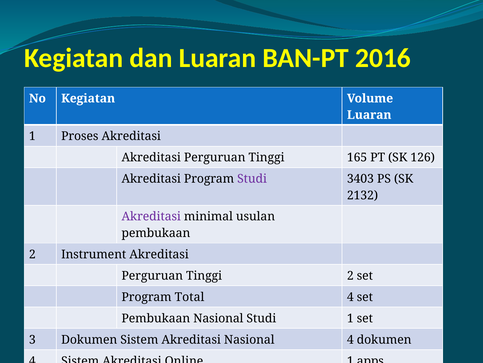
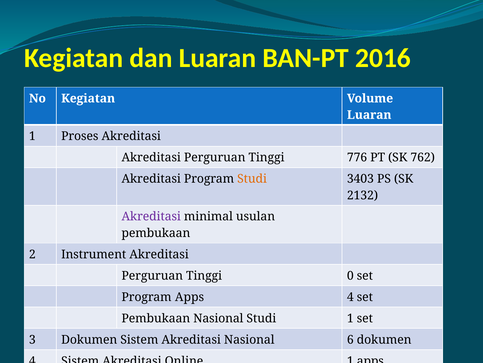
165: 165 -> 776
126: 126 -> 762
Studi at (252, 179) colour: purple -> orange
Tinggi 2: 2 -> 0
Program Total: Total -> Apps
Nasional 4: 4 -> 6
